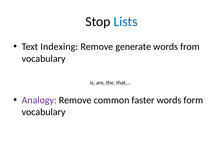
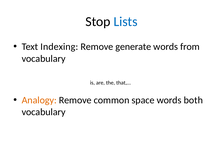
Analogy colour: purple -> orange
faster: faster -> space
form: form -> both
